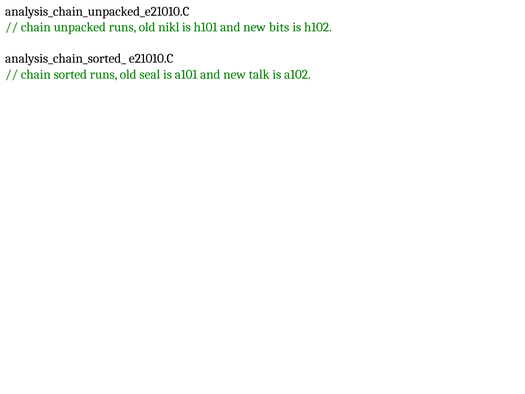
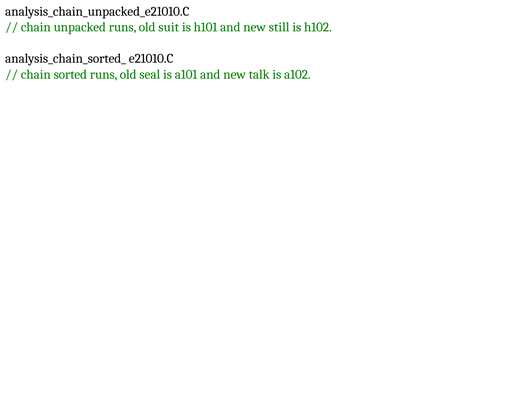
nikl: nikl -> suit
bits: bits -> still
